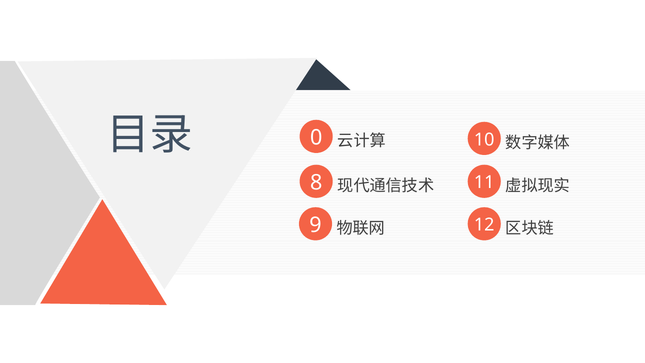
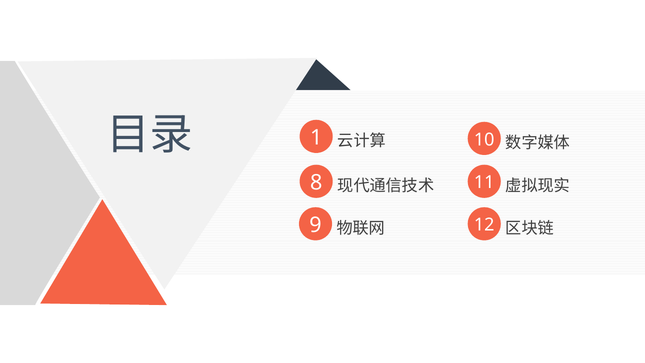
0: 0 -> 1
